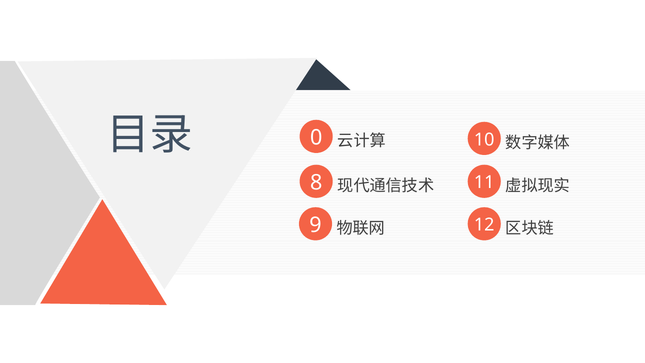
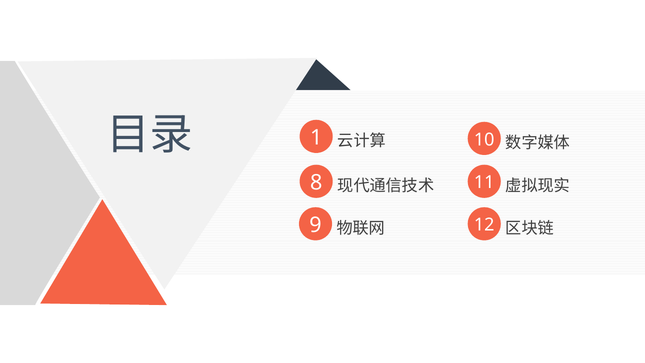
0: 0 -> 1
